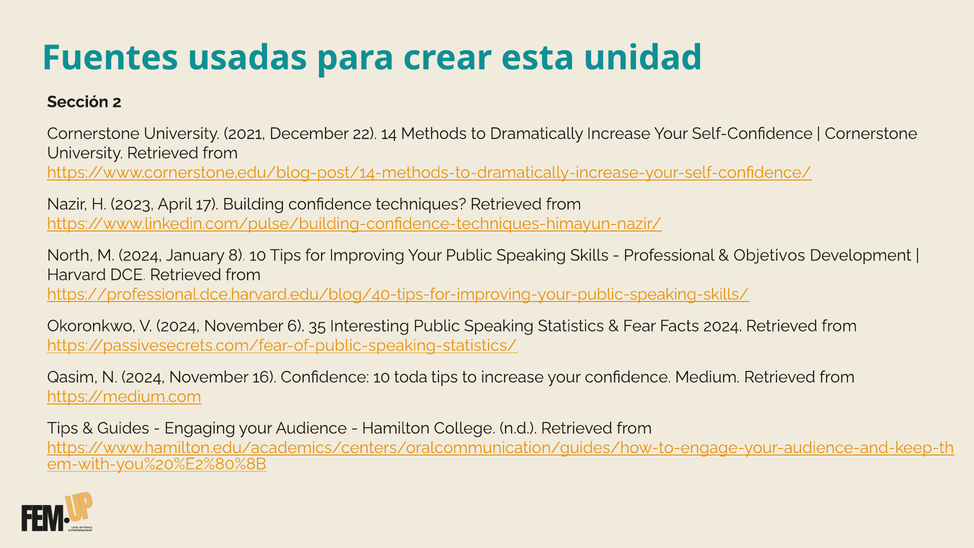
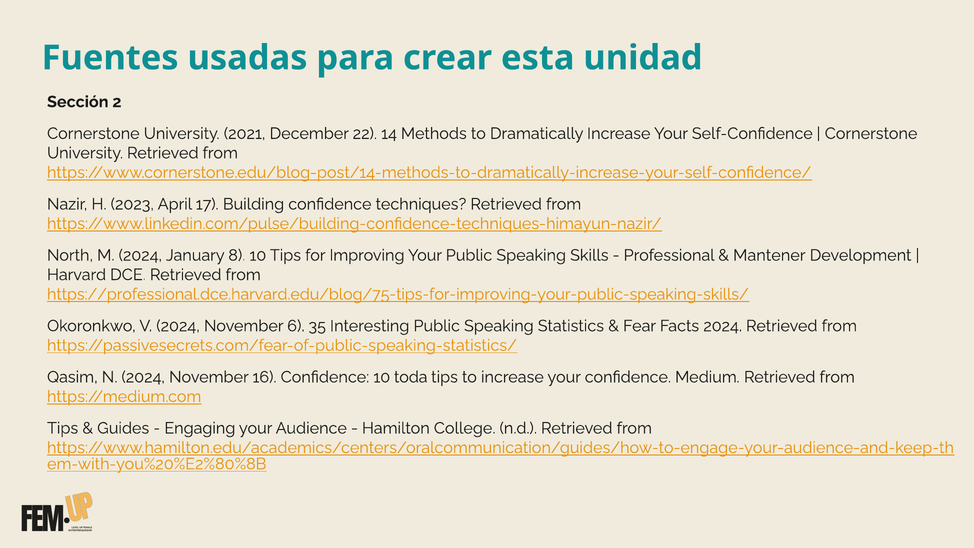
Objetivos: Objetivos -> Mantener
https://professional.dce.harvard.edu/blog/40-tips-for-improving-your-public-speaking-skills/: https://professional.dce.harvard.edu/blog/40-tips-for-improving-your-public-speaking-skills/ -> https://professional.dce.harvard.edu/blog/75-tips-for-improving-your-public-speaking-skills/
